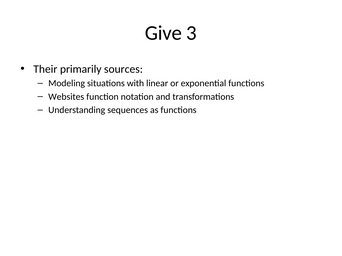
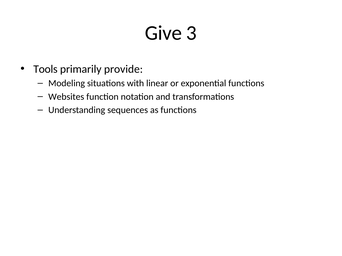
Their: Their -> Tools
sources: sources -> provide
